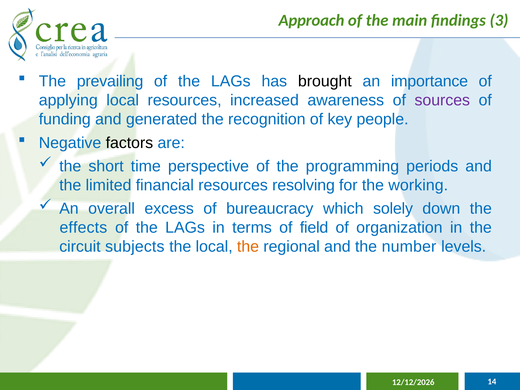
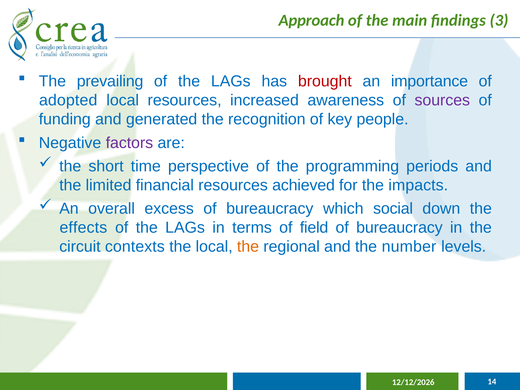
brought colour: black -> red
applying: applying -> adopted
factors colour: black -> purple
resolving: resolving -> achieved
working: working -> impacts
solely: solely -> social
organization at (399, 228): organization -> bureaucracy
subjects: subjects -> contexts
